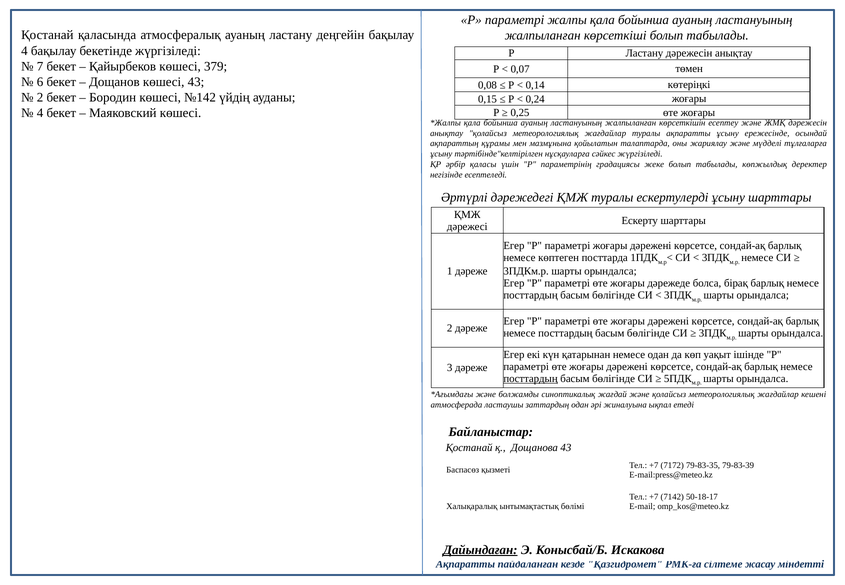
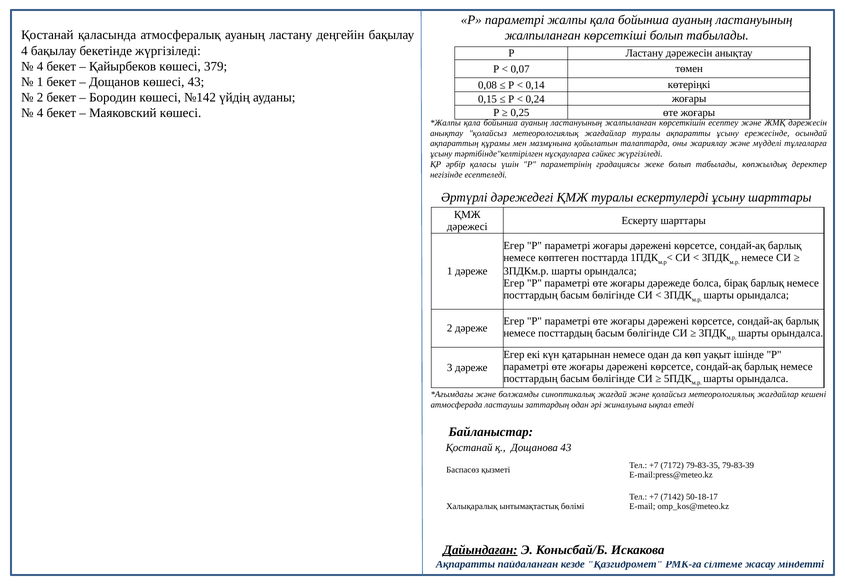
7 at (40, 66): 7 -> 4
6 at (40, 82): 6 -> 1
посттардың at (531, 379) underline: present -> none
